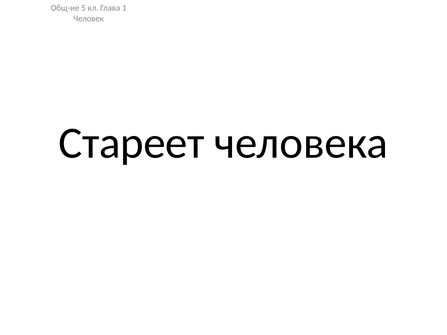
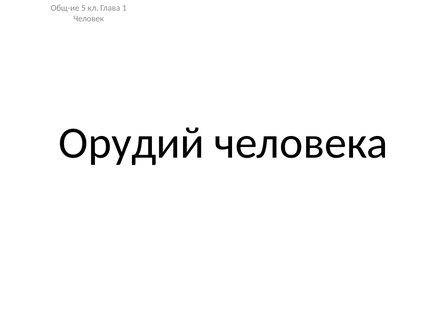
Стареет: Стареет -> Орудий
